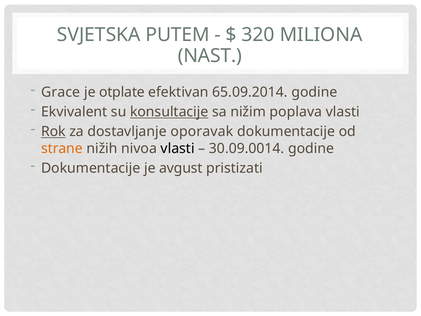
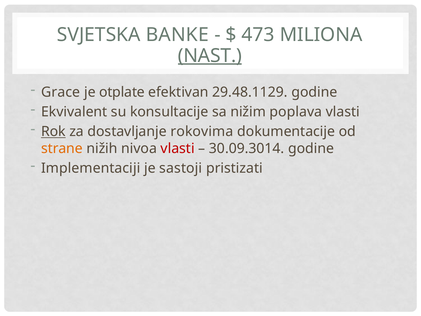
PUTEM: PUTEM -> BANKE
320: 320 -> 473
NAST underline: none -> present
65.09.2014: 65.09.2014 -> 29.48.1129
konsultacije underline: present -> none
oporavak: oporavak -> rokovima
vlasti at (178, 148) colour: black -> red
30.09.0014: 30.09.0014 -> 30.09.3014
Dokumentacije at (91, 168): Dokumentacije -> Implementaciji
avgust: avgust -> sastoji
